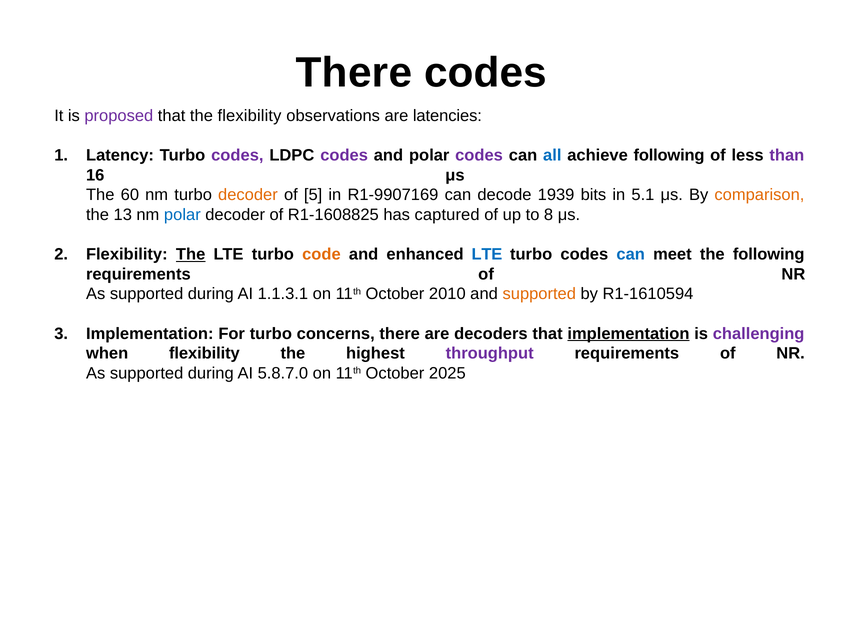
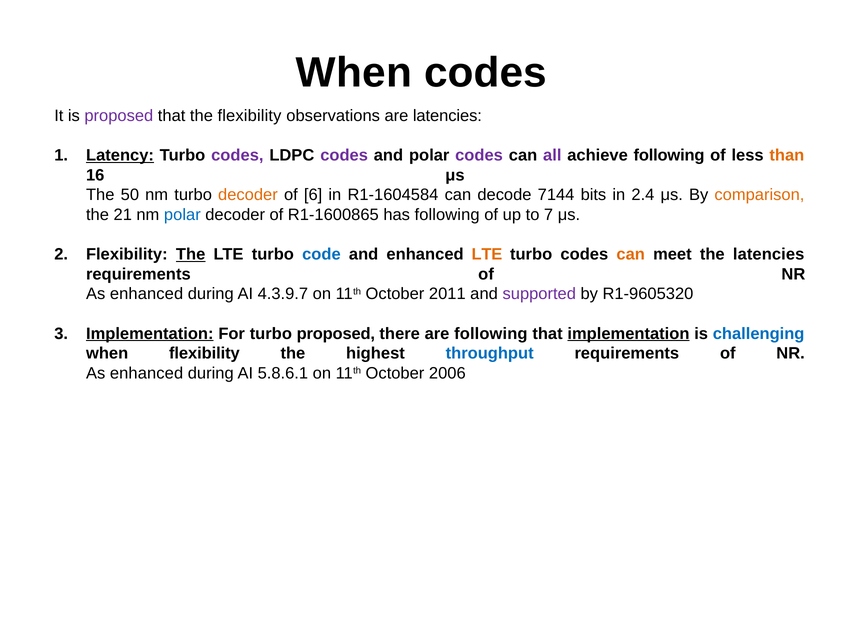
There at (354, 73): There -> When
Latency underline: none -> present
all colour: blue -> purple
than colour: purple -> orange
60: 60 -> 50
5: 5 -> 6
R1-9907169: R1-9907169 -> R1-1604584
1939: 1939 -> 7144
5.1: 5.1 -> 2.4
13: 13 -> 21
R1-1608825: R1-1608825 -> R1-1600865
has captured: captured -> following
8: 8 -> 7
code colour: orange -> blue
LTE at (487, 254) colour: blue -> orange
can at (631, 254) colour: blue -> orange
the following: following -> latencies
supported at (147, 294): supported -> enhanced
1.1.3.1: 1.1.3.1 -> 4.3.9.7
2010: 2010 -> 2011
supported at (539, 294) colour: orange -> purple
R1-1610594: R1-1610594 -> R1-9605320
Implementation at (150, 334) underline: none -> present
turbo concerns: concerns -> proposed
are decoders: decoders -> following
challenging colour: purple -> blue
throughput colour: purple -> blue
supported at (147, 373): supported -> enhanced
5.8.7.0: 5.8.7.0 -> 5.8.6.1
2025: 2025 -> 2006
